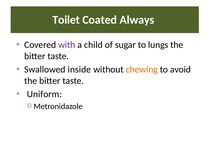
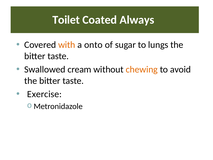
with colour: purple -> orange
child: child -> onto
inside: inside -> cream
Uniform: Uniform -> Exercise
